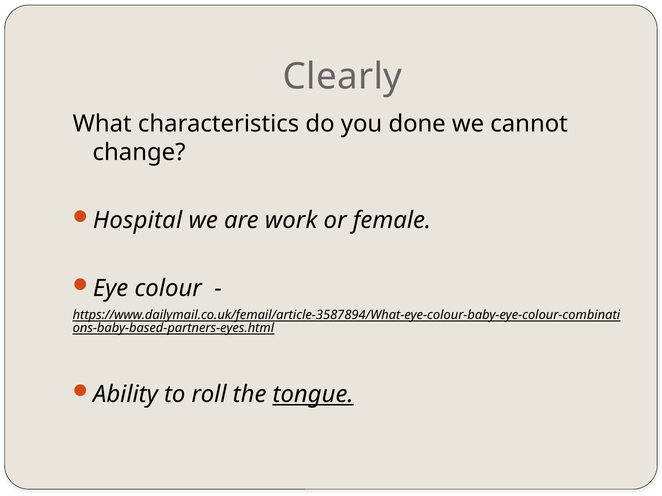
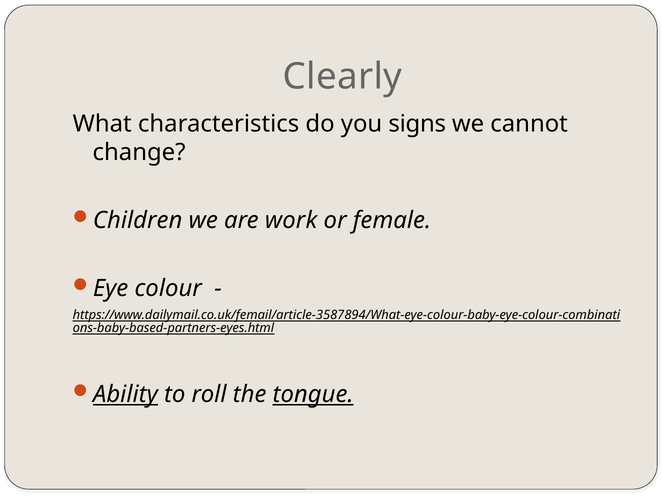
done: done -> signs
Hospital: Hospital -> Children
Ability underline: none -> present
